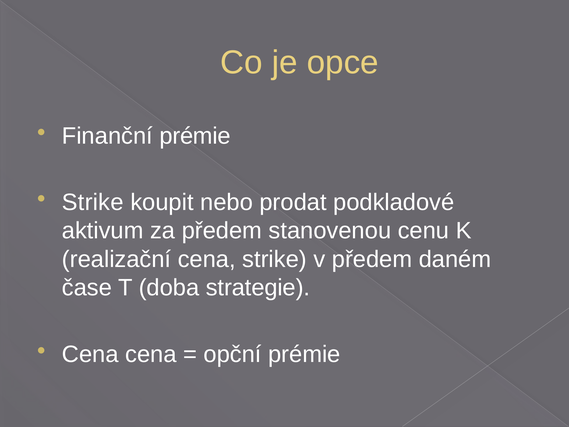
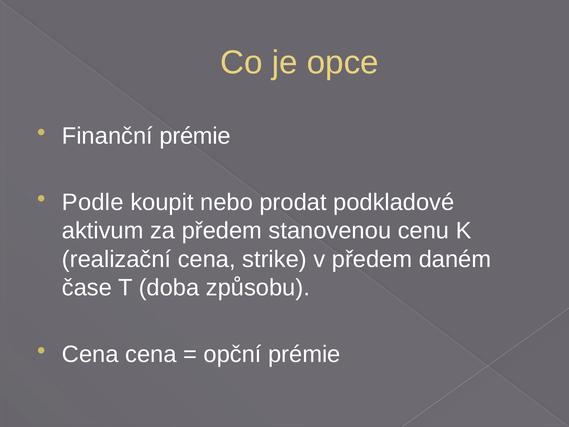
Strike at (93, 202): Strike -> Podle
strategie: strategie -> způsobu
